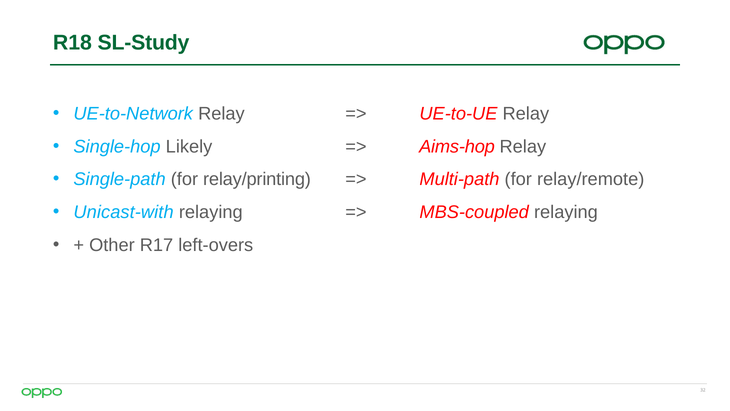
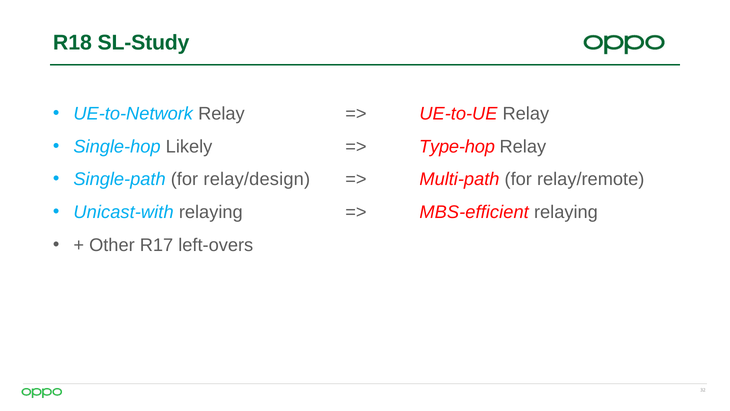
Aims-hop: Aims-hop -> Type-hop
relay/printing: relay/printing -> relay/design
MBS-coupled: MBS-coupled -> MBS-efficient
